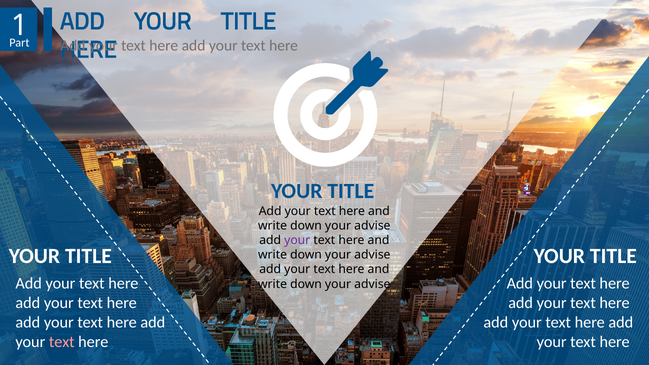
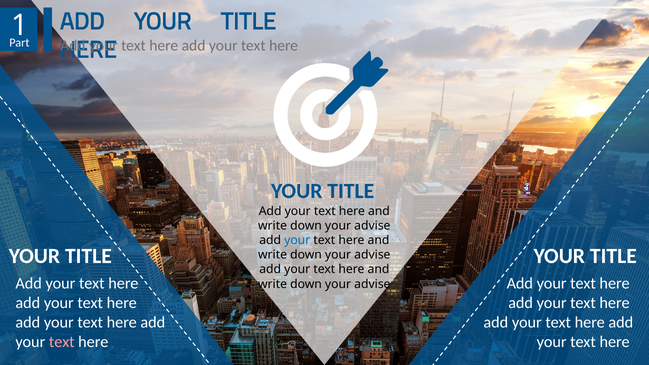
your at (297, 240) colour: purple -> blue
